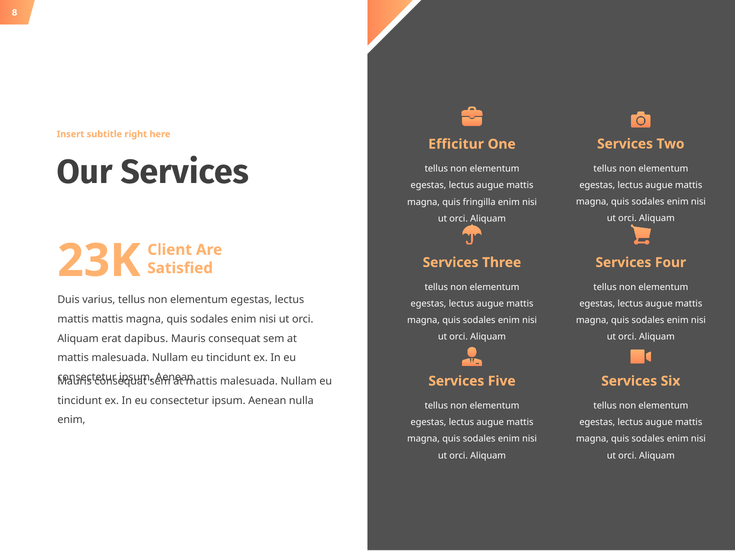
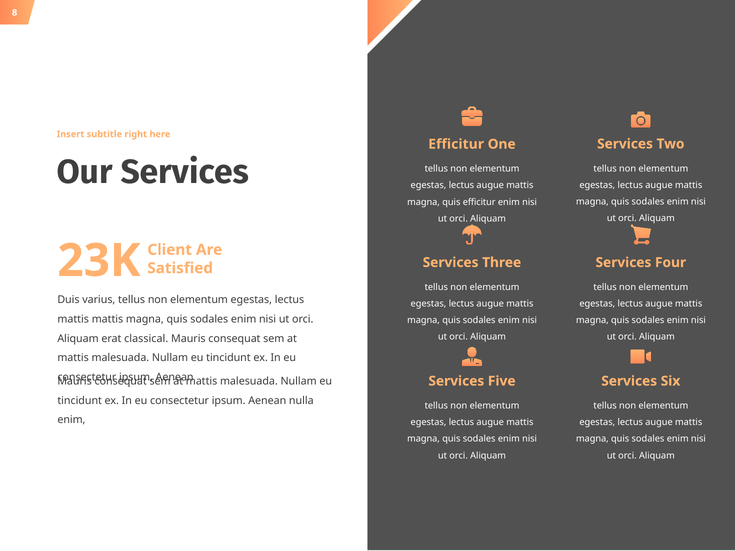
quis fringilla: fringilla -> efficitur
dapibus: dapibus -> classical
